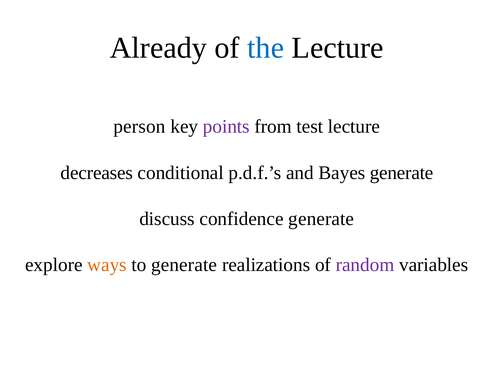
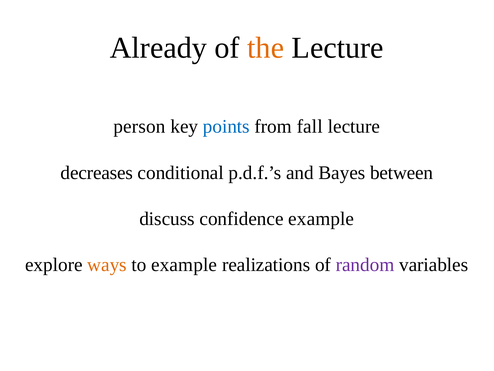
the colour: blue -> orange
points colour: purple -> blue
test: test -> fall
Bayes generate: generate -> between
confidence generate: generate -> example
to generate: generate -> example
